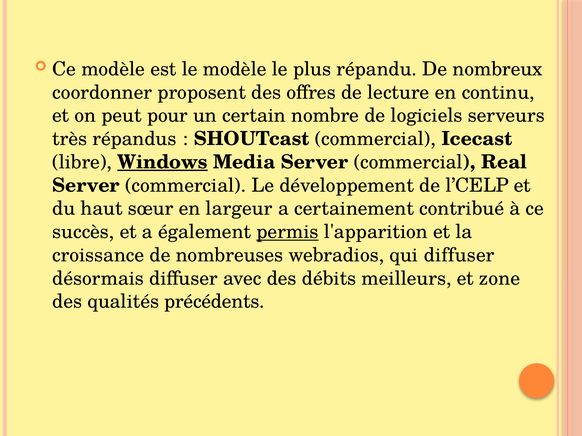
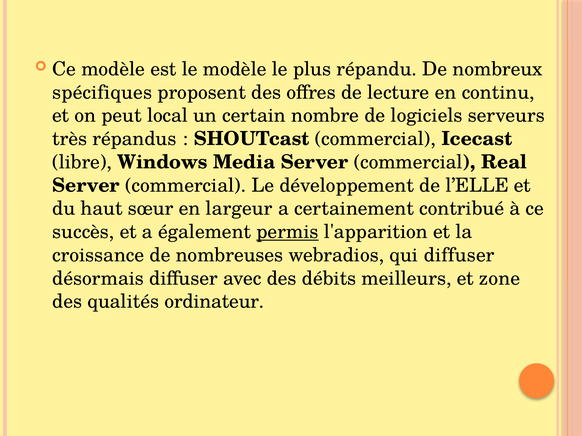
coordonner: coordonner -> spécifiques
pour: pour -> local
Windows underline: present -> none
l’CELP: l’CELP -> l’ELLE
précédents: précédents -> ordinateur
